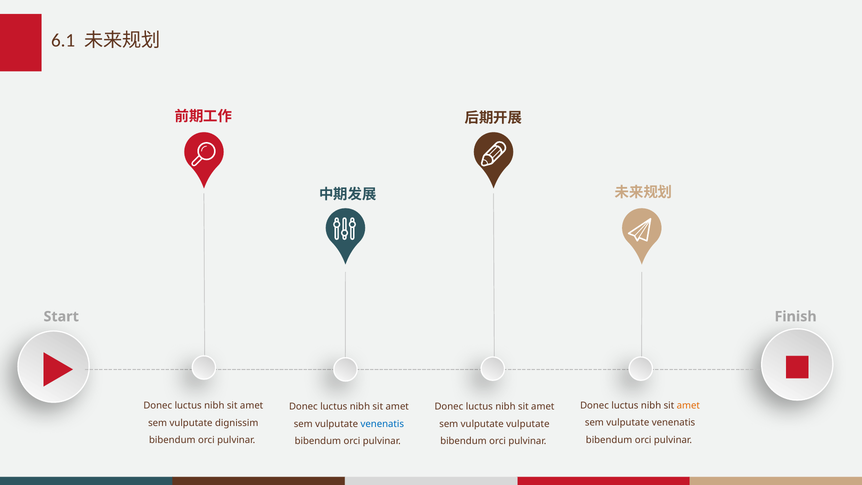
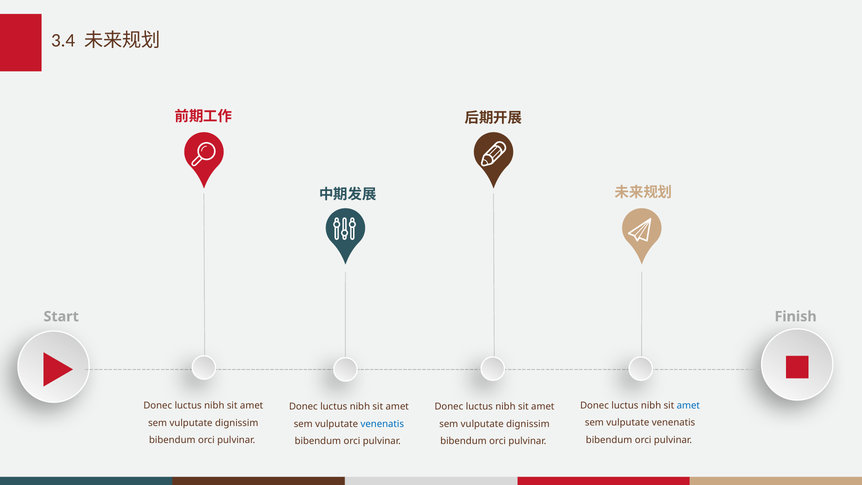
6.1: 6.1 -> 3.4
amet at (688, 405) colour: orange -> blue
vulputate at (528, 424): vulputate -> dignissim
